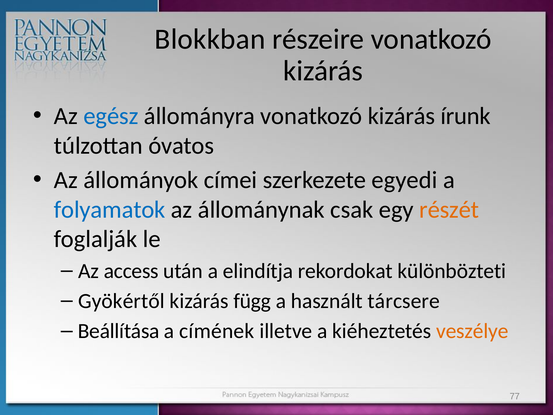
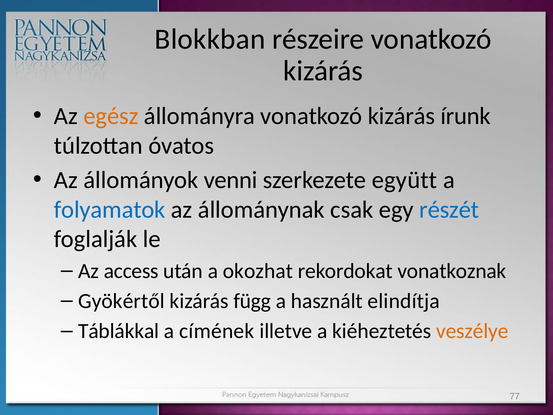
egész colour: blue -> orange
címei: címei -> venni
egyedi: egyedi -> együtt
részét colour: orange -> blue
elindítja: elindítja -> okozhat
különbözteti: különbözteti -> vonatkoznak
tárcsere: tárcsere -> elindítja
Beállítása: Beállítása -> Táblákkal
